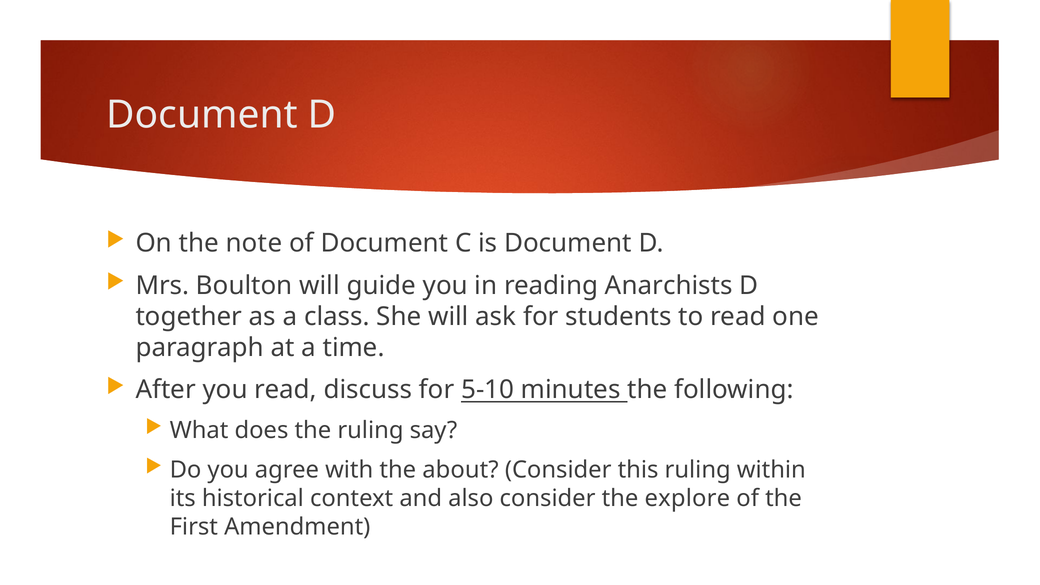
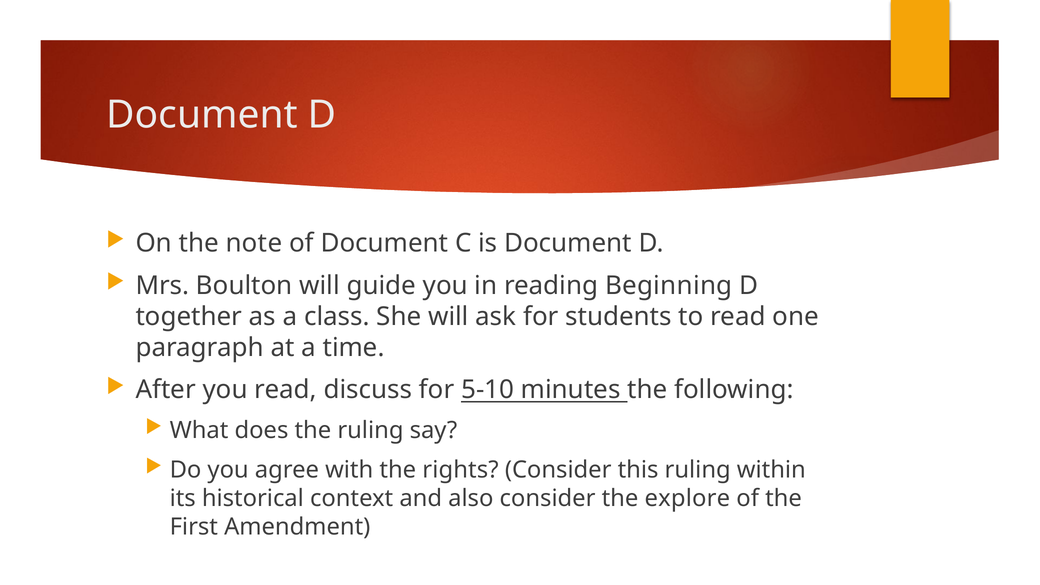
Anarchists: Anarchists -> Beginning
about: about -> rights
